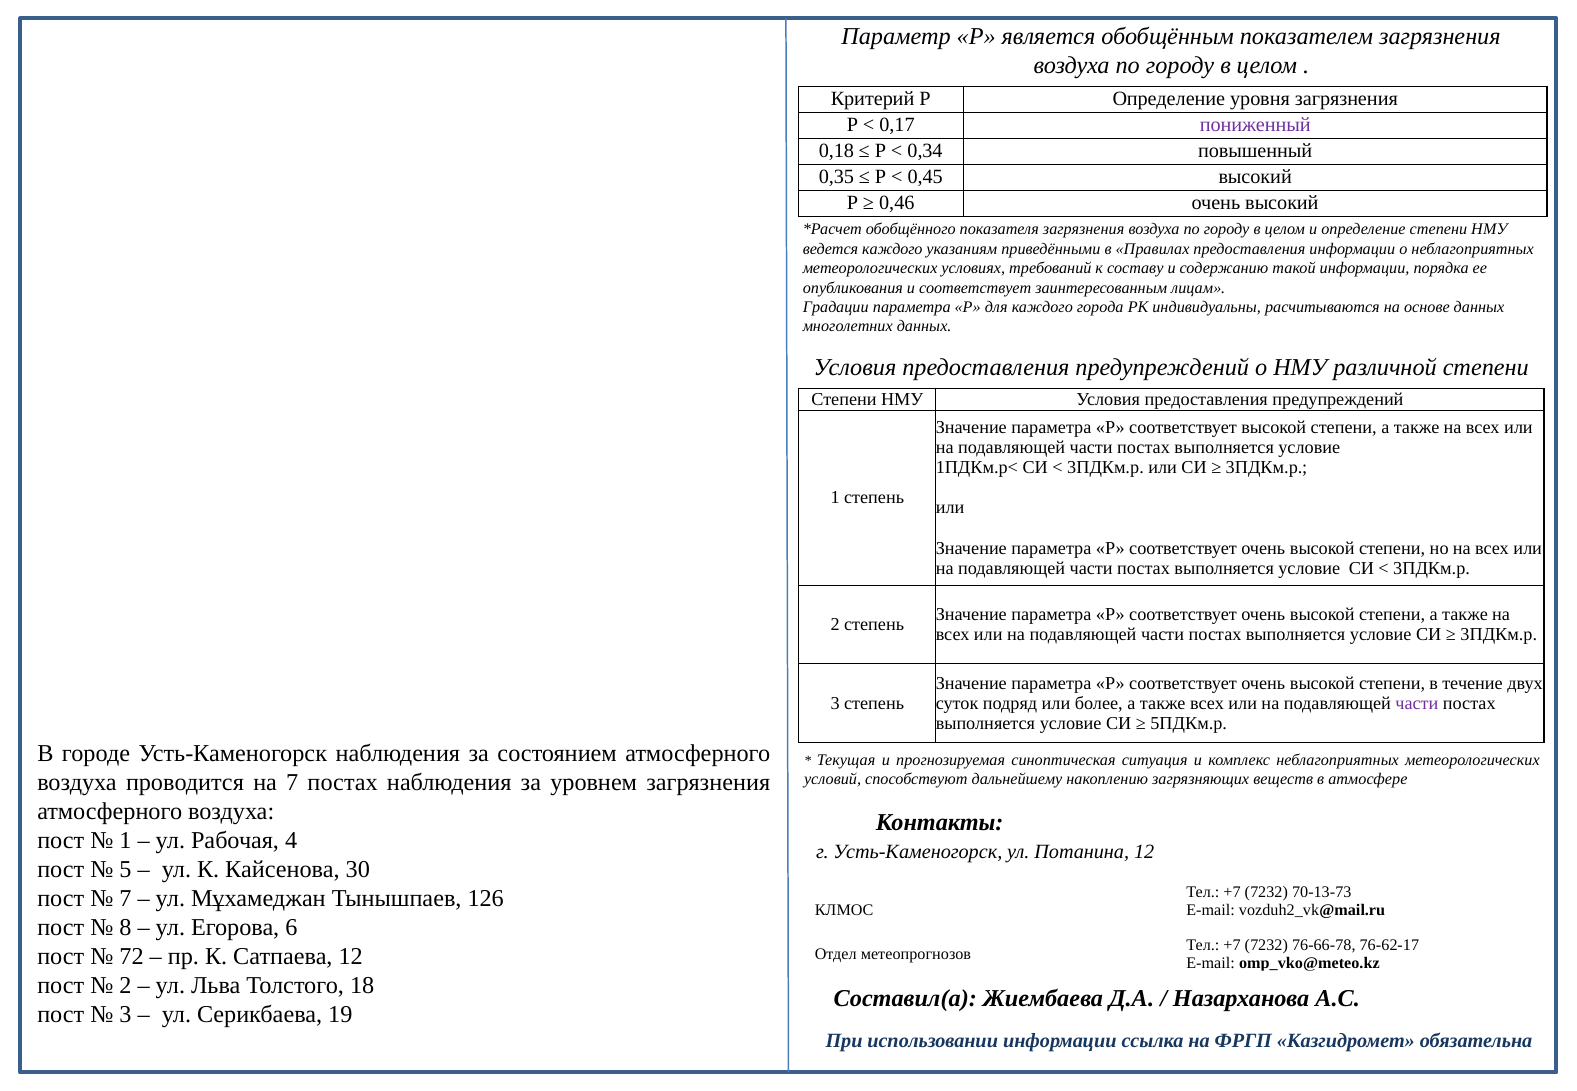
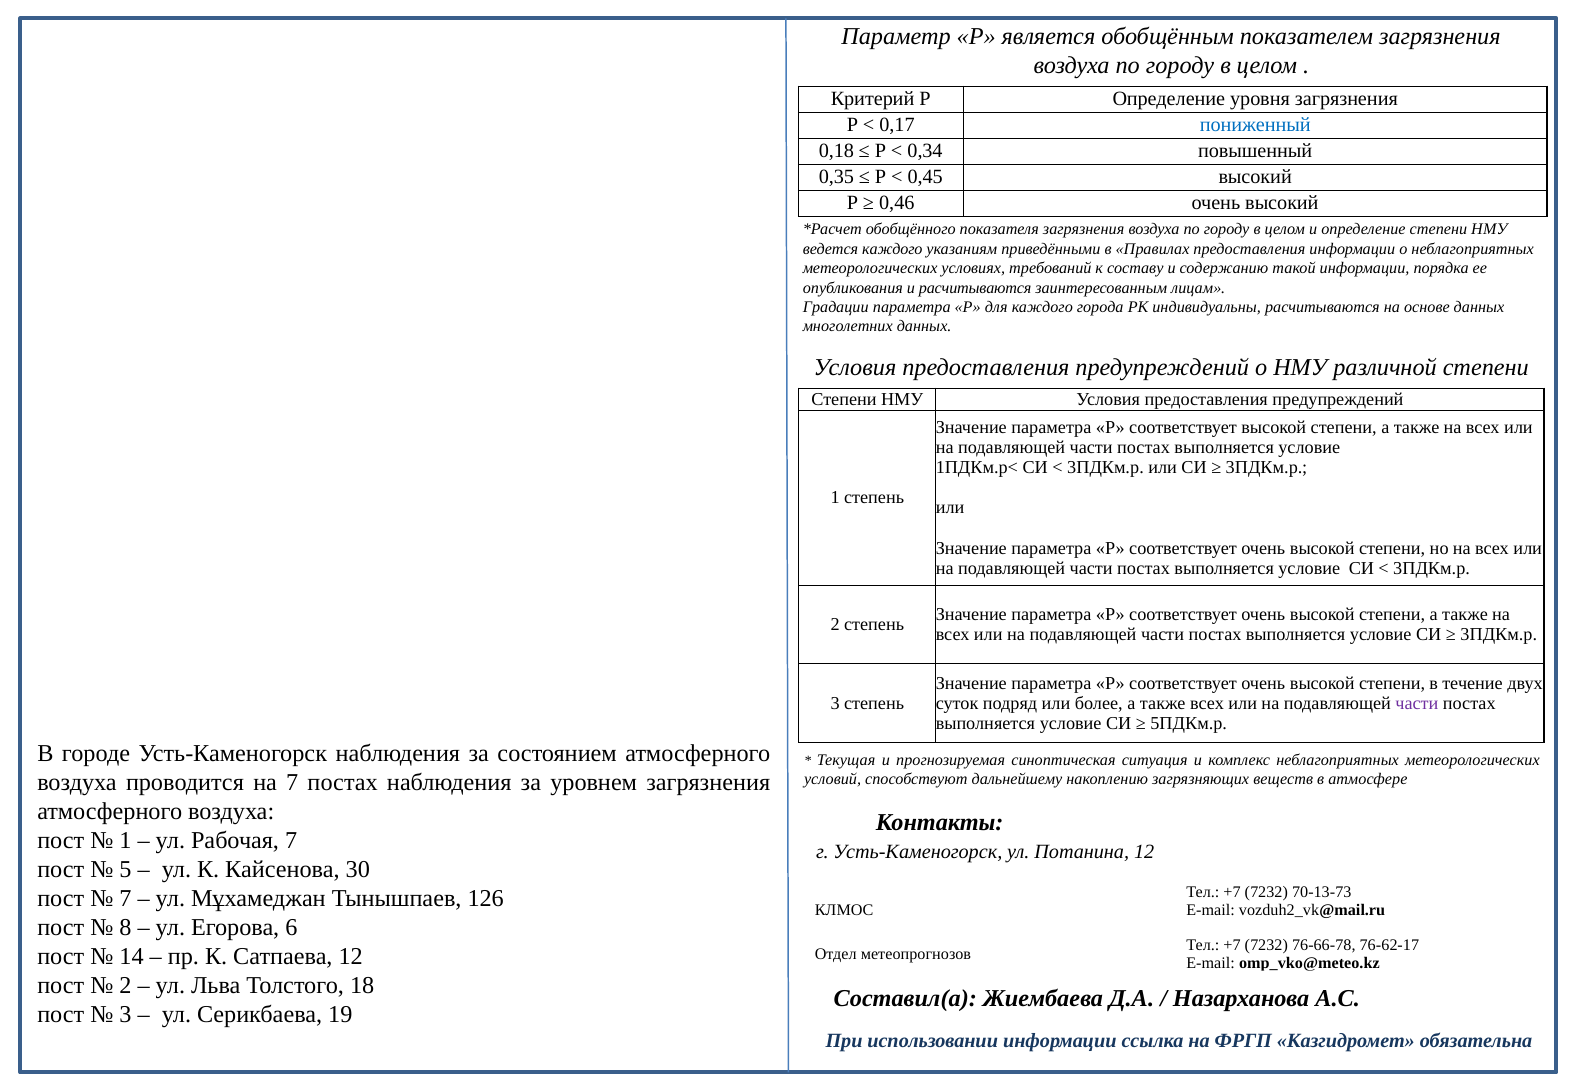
пониженный colour: purple -> blue
и соответствует: соответствует -> расчитываются
Рабочая 4: 4 -> 7
72: 72 -> 14
